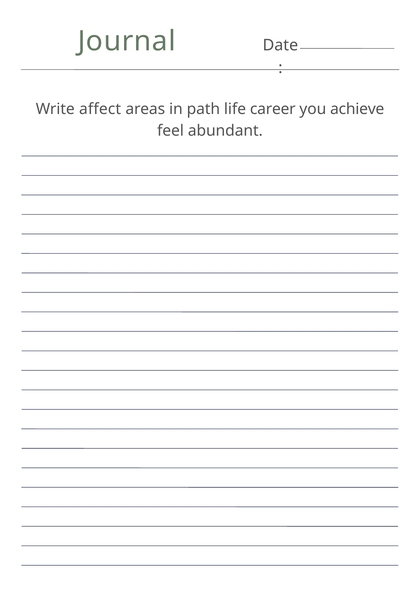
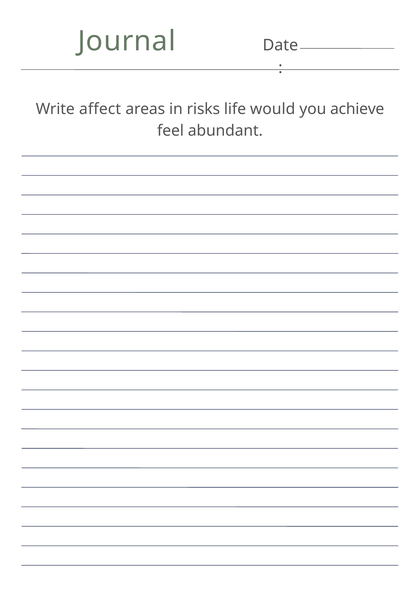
path: path -> risks
career: career -> would
